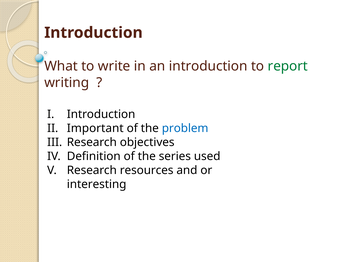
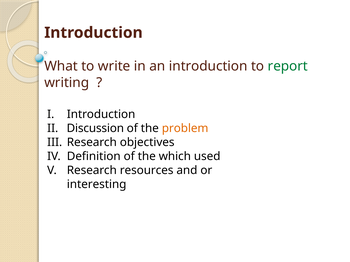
Important: Important -> Discussion
problem colour: blue -> orange
series: series -> which
